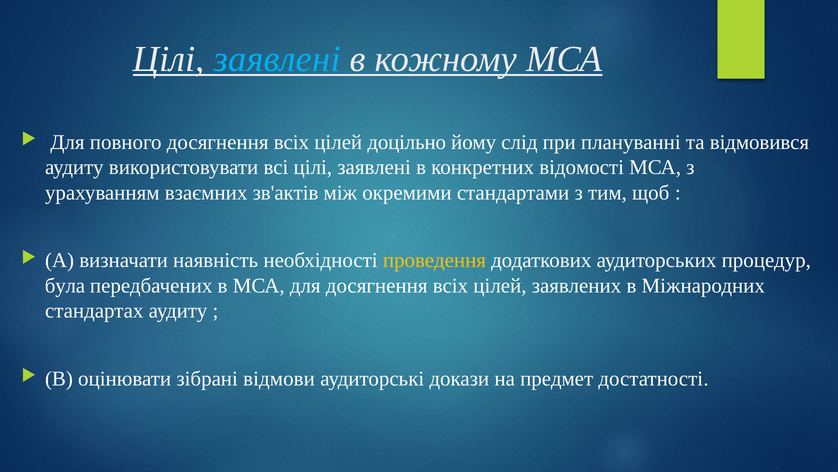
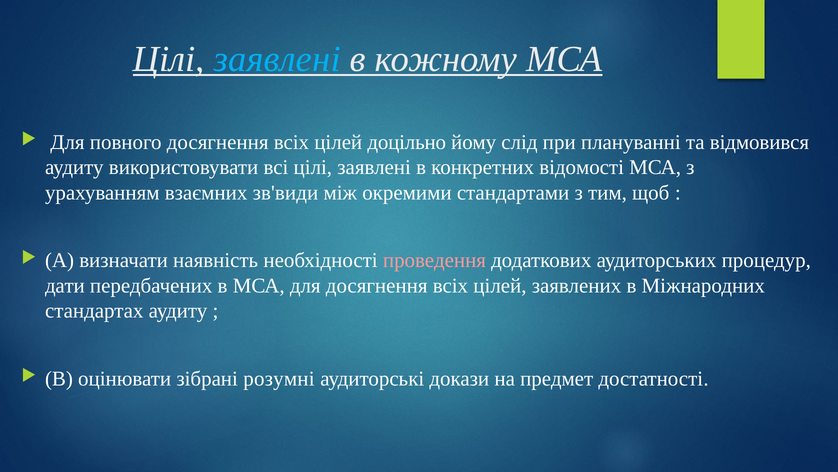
зв'актів: зв'актів -> зв'види
проведення colour: yellow -> pink
була: була -> дати
відмови: відмови -> розумні
